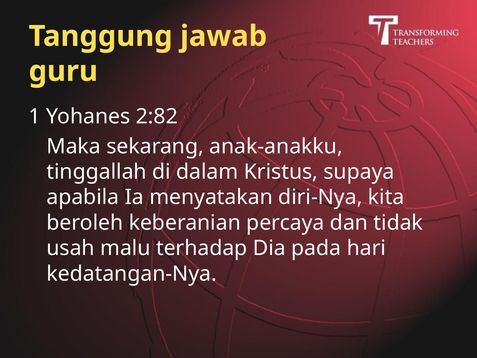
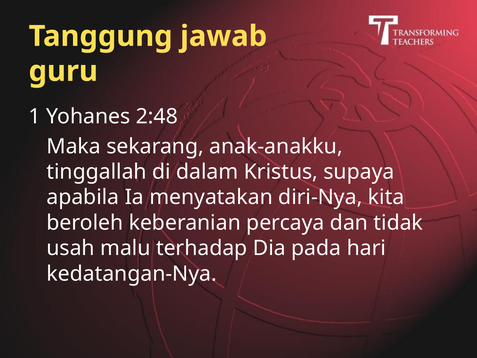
2:82: 2:82 -> 2:48
